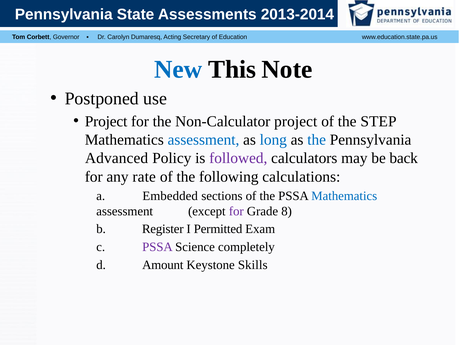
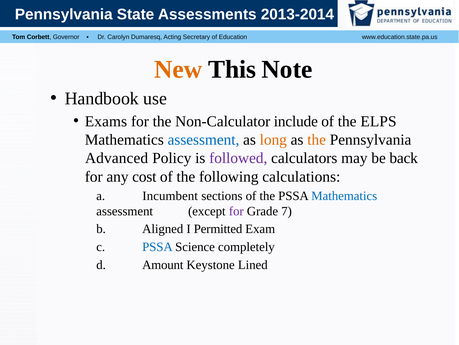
New colour: blue -> orange
Postponed: Postponed -> Handbook
Project at (106, 121): Project -> Exams
Non-Calculator project: project -> include
STEP: STEP -> ELPS
long colour: blue -> orange
the at (317, 140) colour: blue -> orange
rate: rate -> cost
Embedded: Embedded -> Incumbent
8: 8 -> 7
Register: Register -> Aligned
PSSA at (157, 246) colour: purple -> blue
Skills: Skills -> Lined
